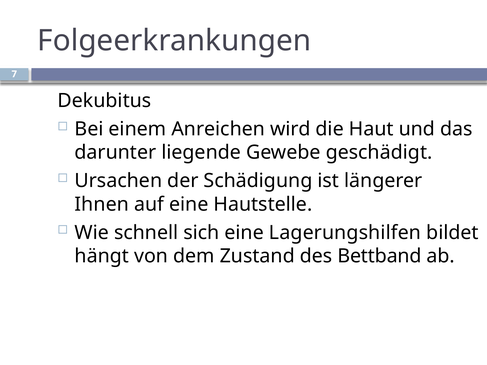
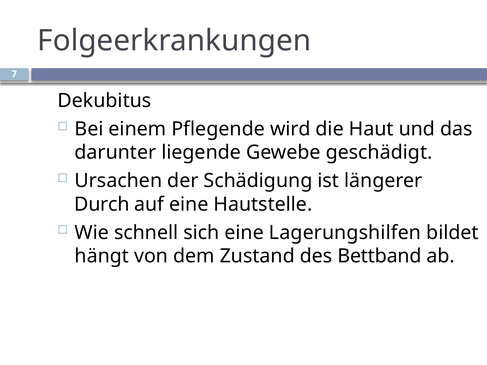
Anreichen: Anreichen -> Pflegende
Ihnen: Ihnen -> Durch
